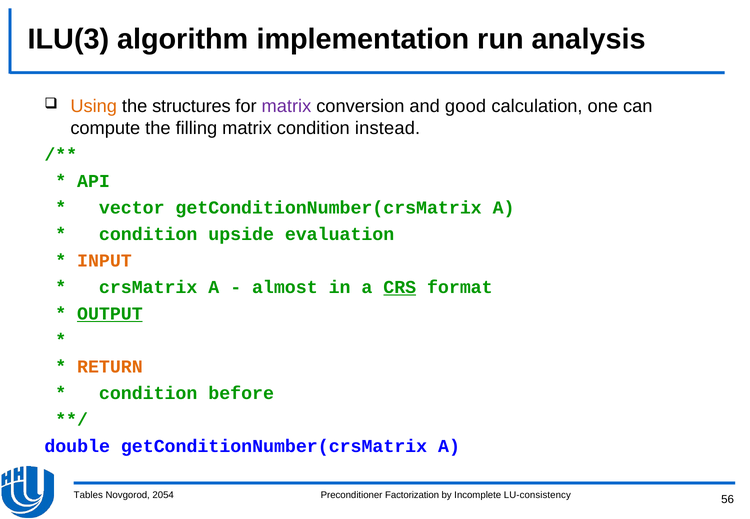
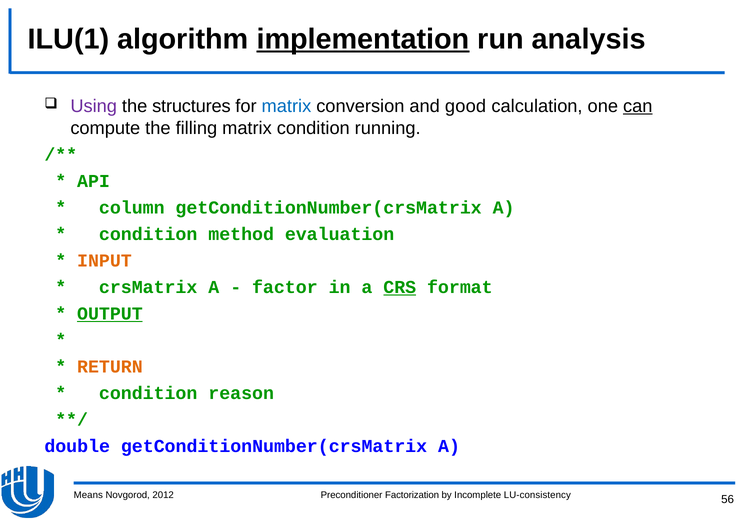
ILU(3: ILU(3 -> ILU(1
implementation underline: none -> present
Using colour: orange -> purple
matrix at (286, 106) colour: purple -> blue
can underline: none -> present
instead: instead -> running
vector: vector -> column
upside: upside -> method
almost: almost -> factor
before: before -> reason
Tables: Tables -> Means
2054: 2054 -> 2012
